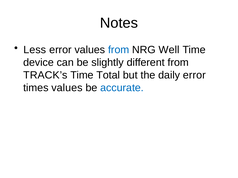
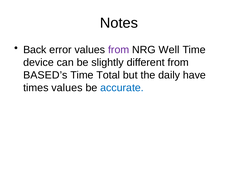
Less: Less -> Back
from at (119, 50) colour: blue -> purple
TRACK’s: TRACK’s -> BASED’s
daily error: error -> have
